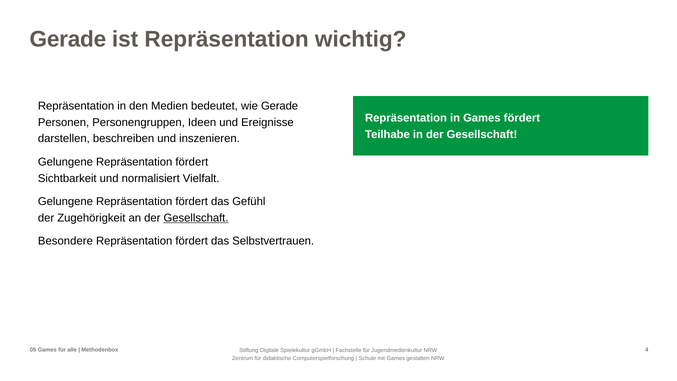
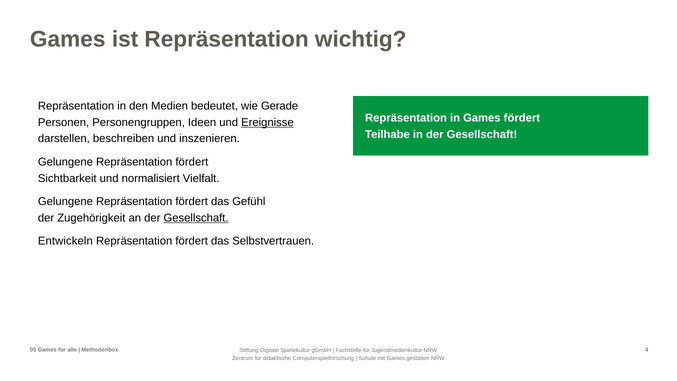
Gerade at (68, 39): Gerade -> Games
Ereignisse underline: none -> present
Besondere: Besondere -> Entwickeln
